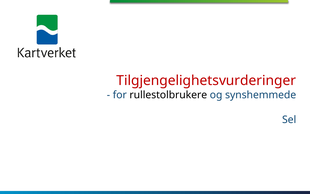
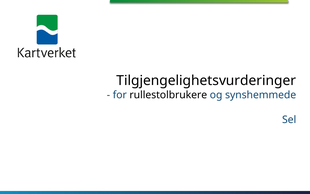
Tilgjengelighetsvurderinger colour: red -> black
